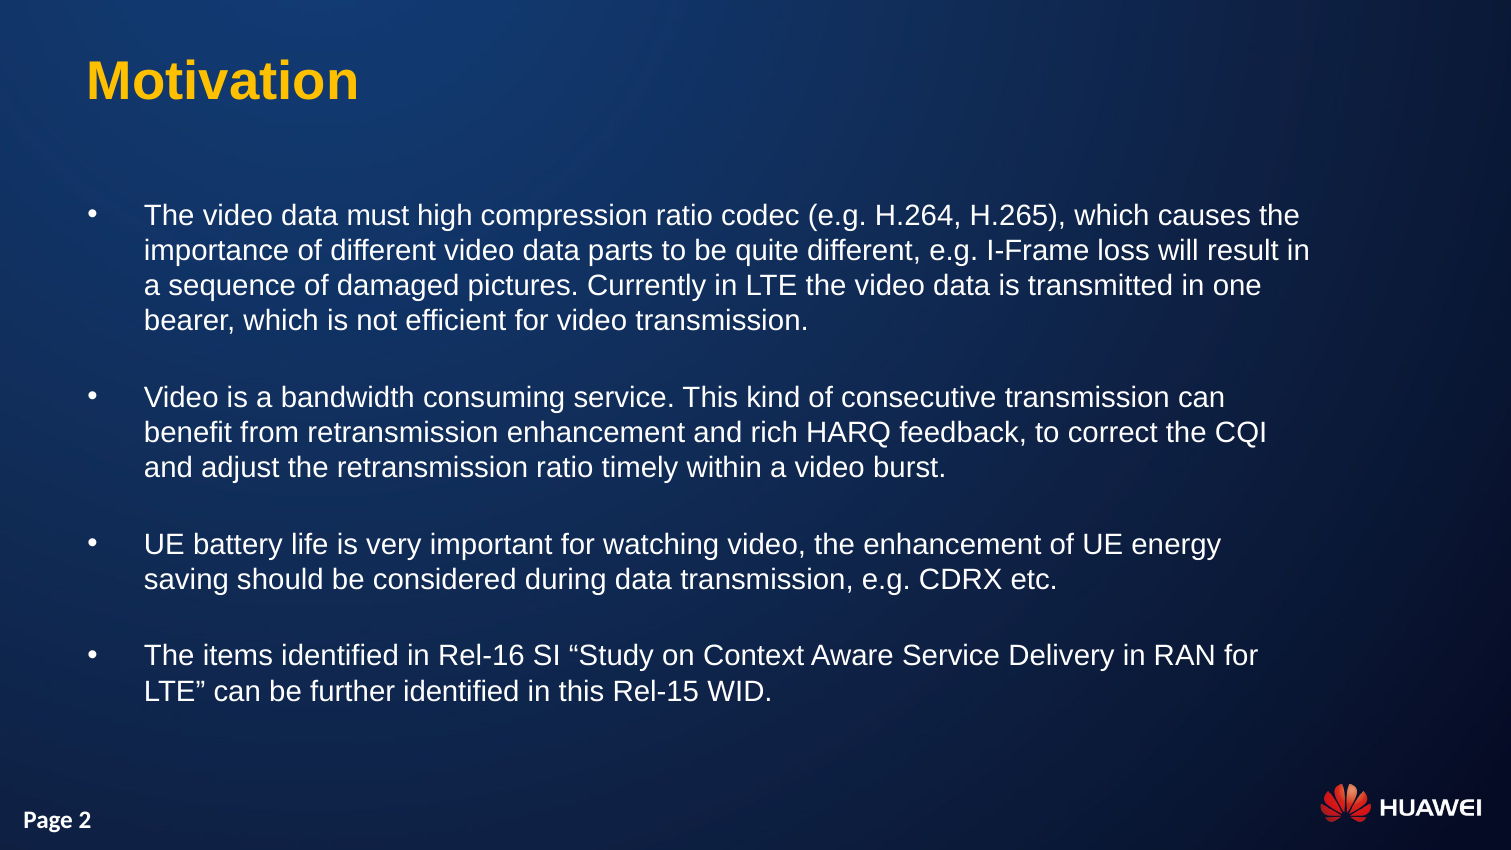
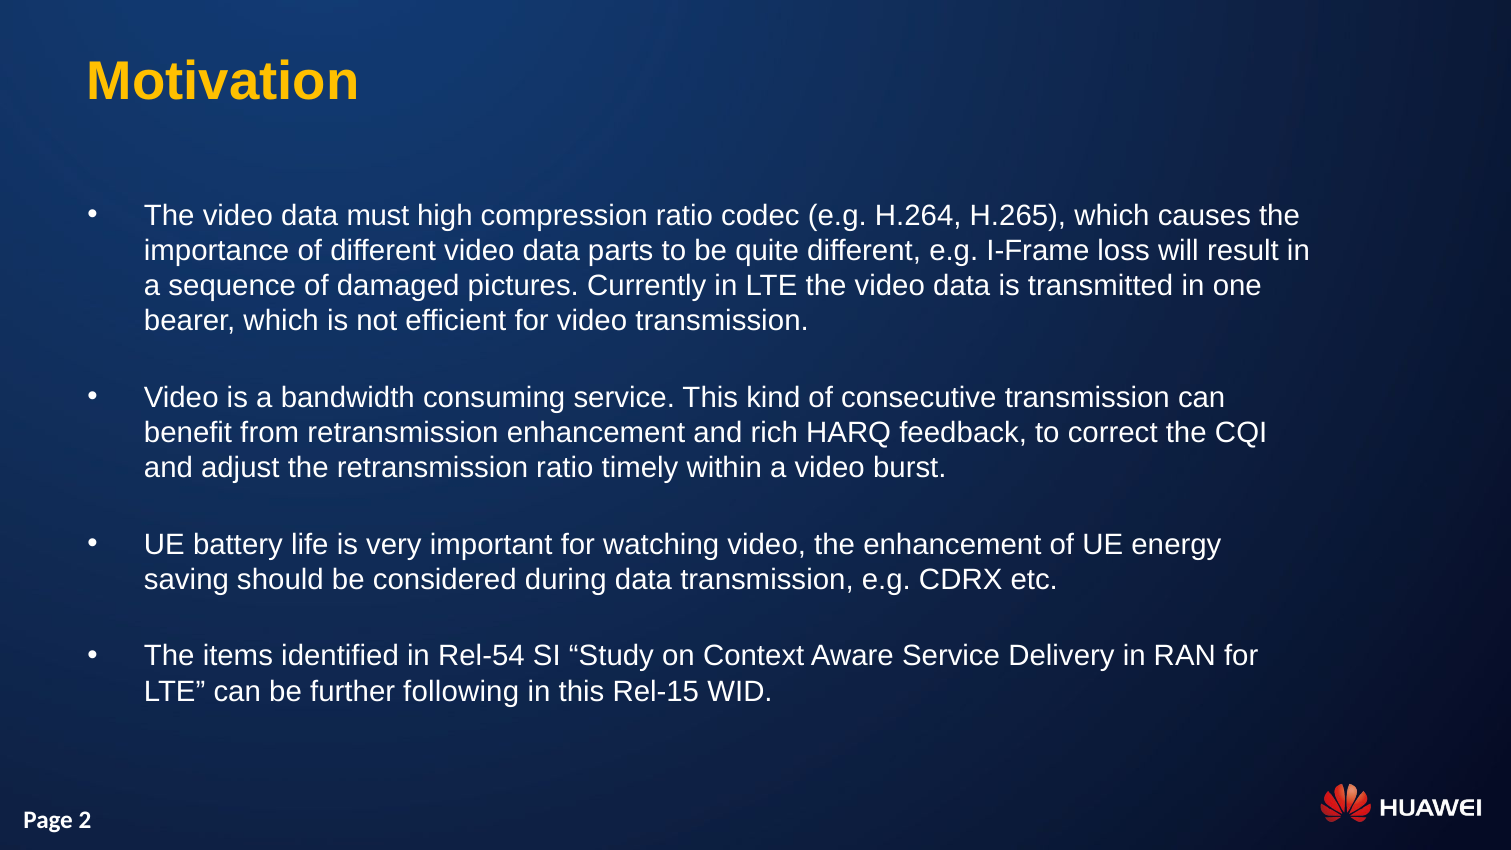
Rel-16: Rel-16 -> Rel-54
further identified: identified -> following
